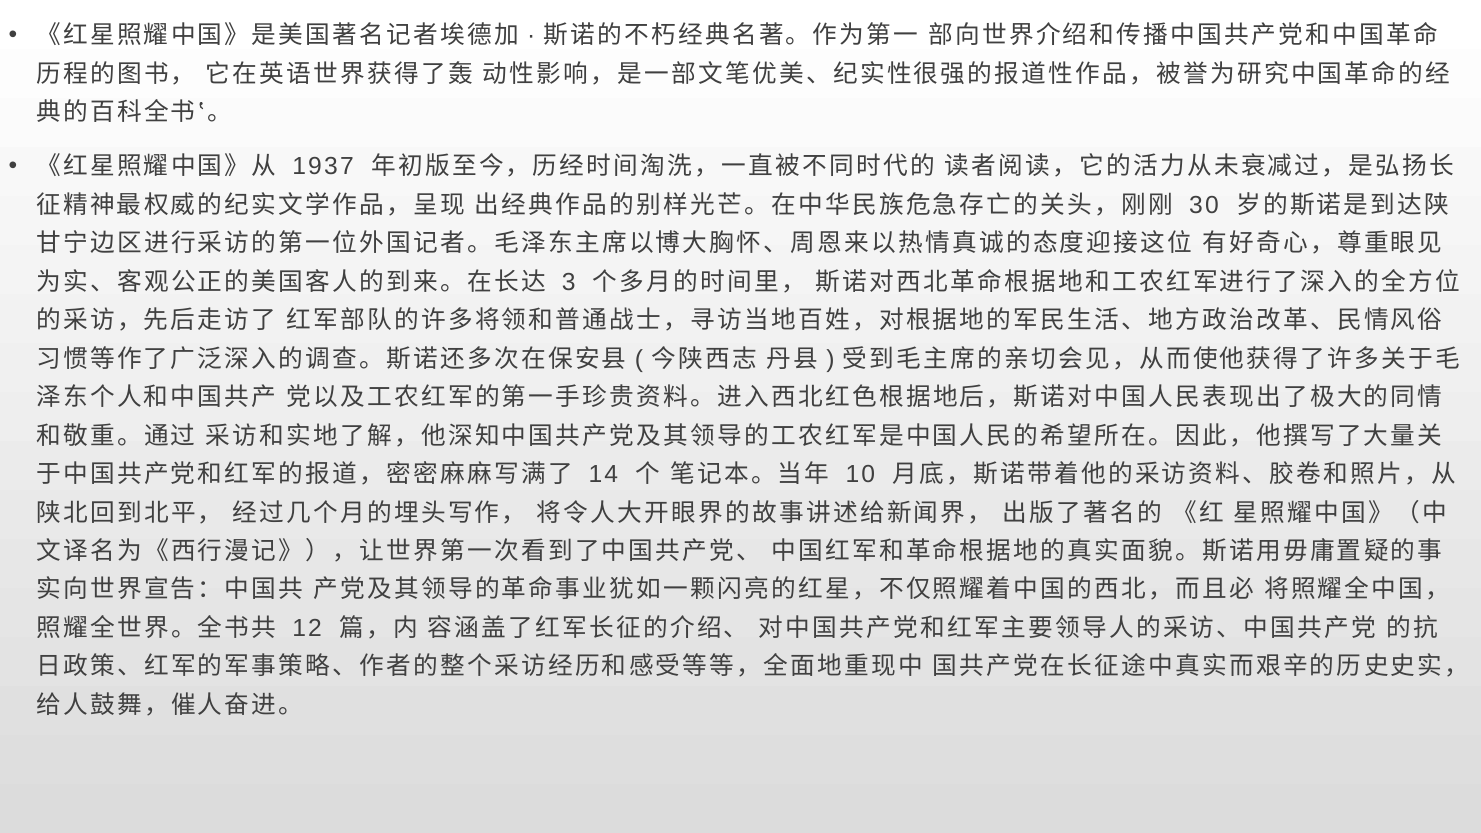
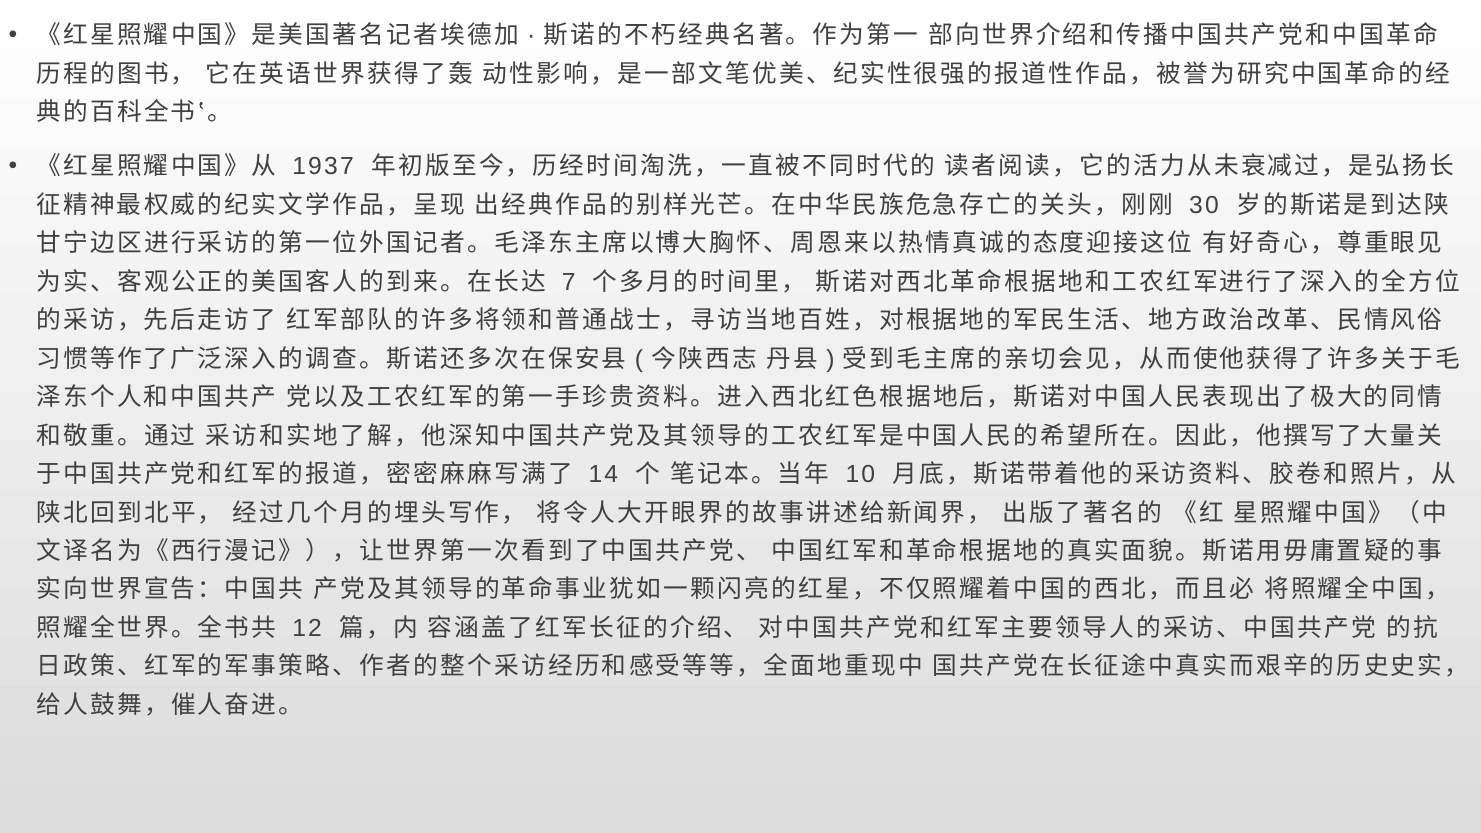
3: 3 -> 7
